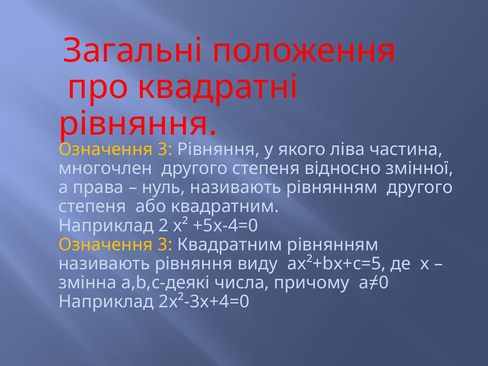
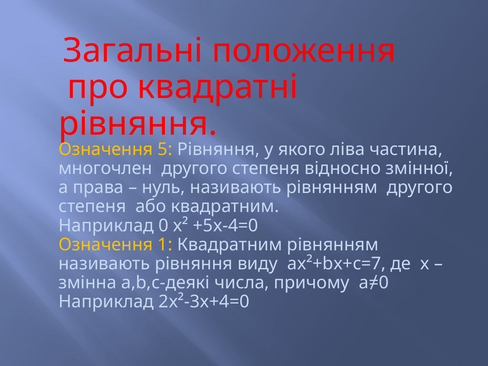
3 at (165, 149): 3 -> 5
Наприклад 2: 2 -> 0
3 at (165, 245): 3 -> 1
ax²+bx+c=5: ax²+bx+c=5 -> ax²+bx+c=7
